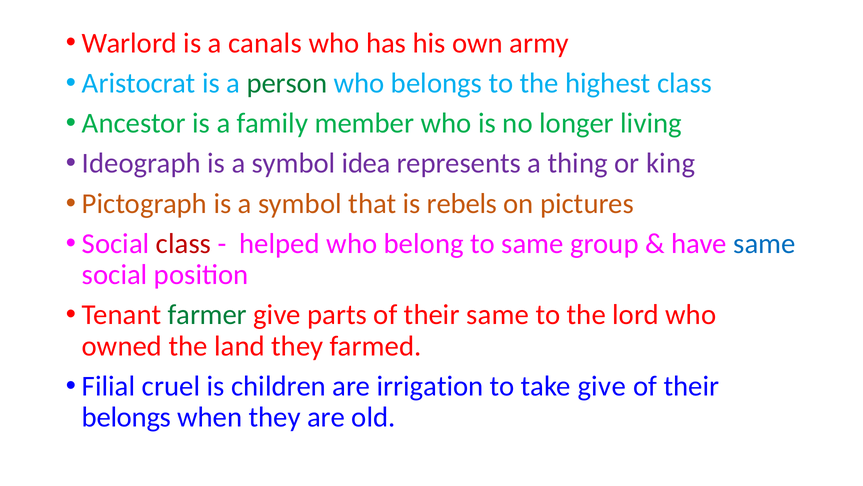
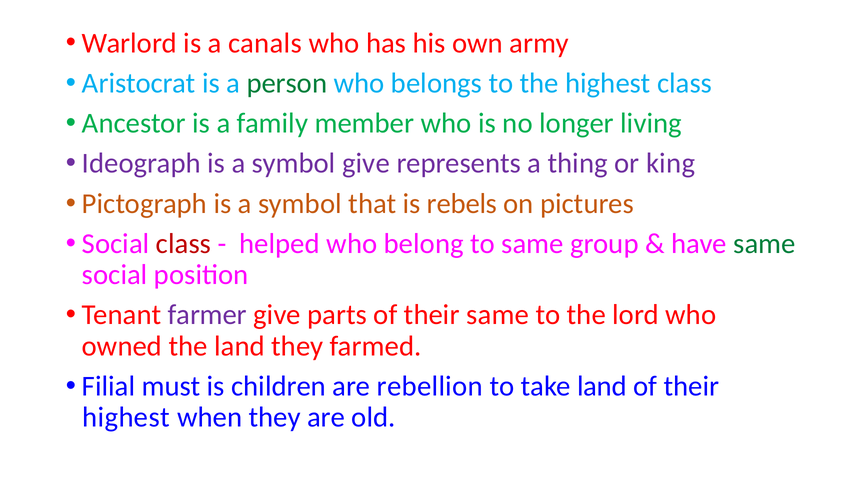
symbol idea: idea -> give
same at (764, 243) colour: blue -> green
farmer colour: green -> purple
cruel: cruel -> must
irrigation: irrigation -> rebellion
take give: give -> land
belongs at (126, 417): belongs -> highest
